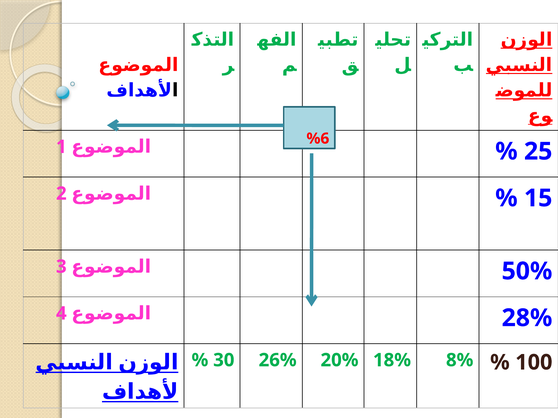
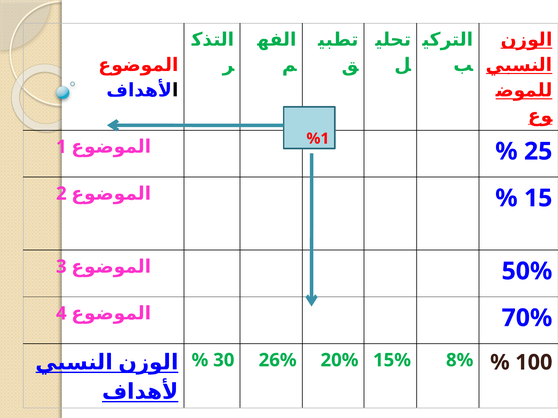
%6: %6 -> %1
28%: 28% -> 70%
18%: 18% -> 15%
